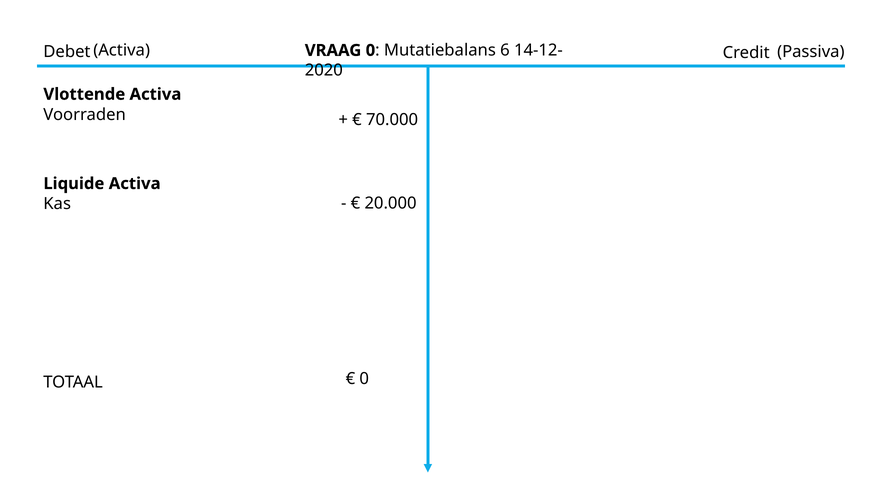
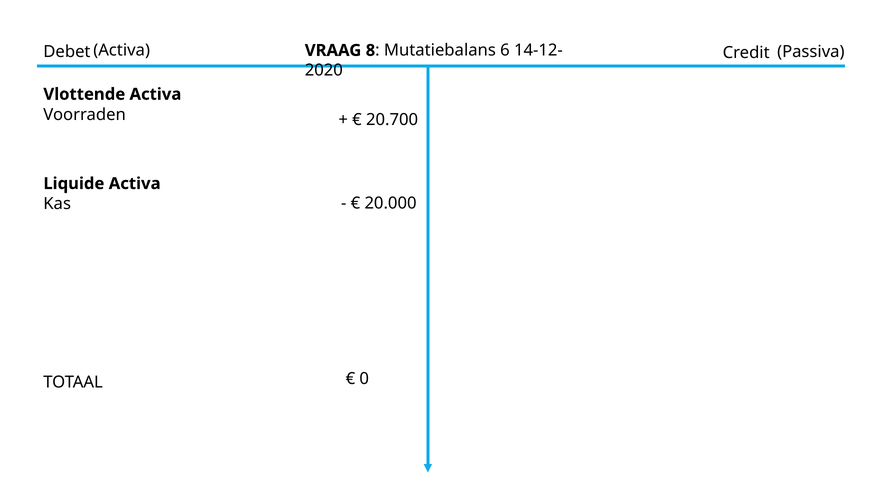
VRAAG 0: 0 -> 8
70.000: 70.000 -> 20.700
